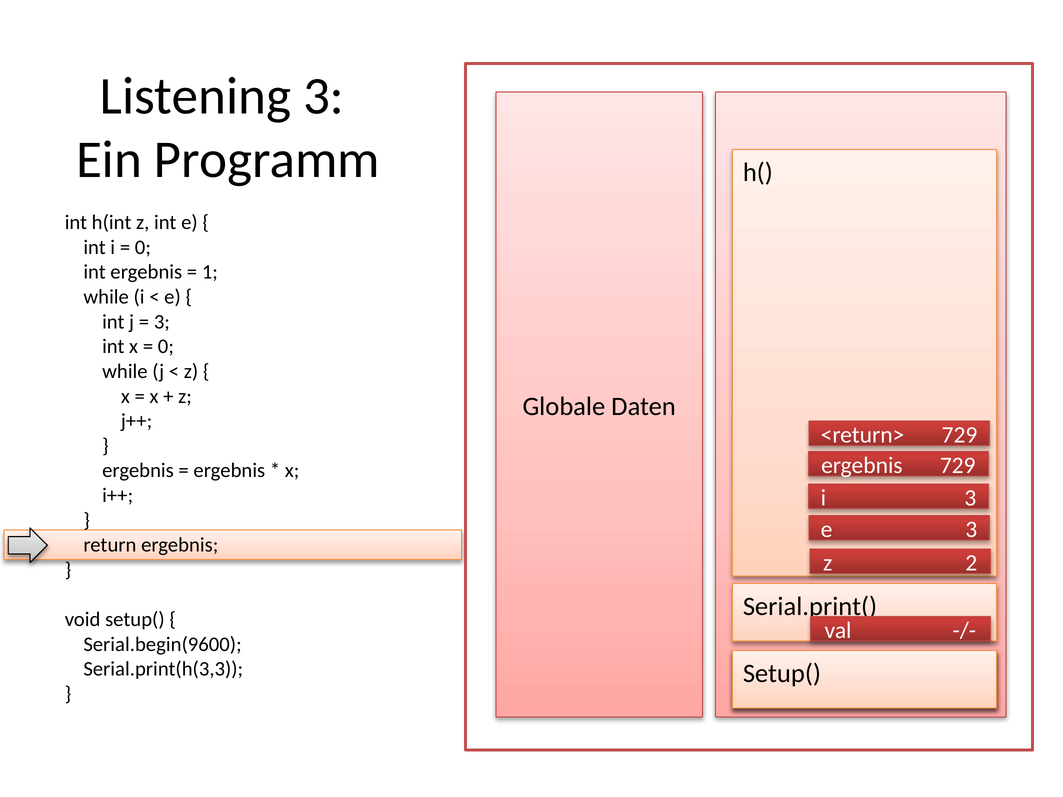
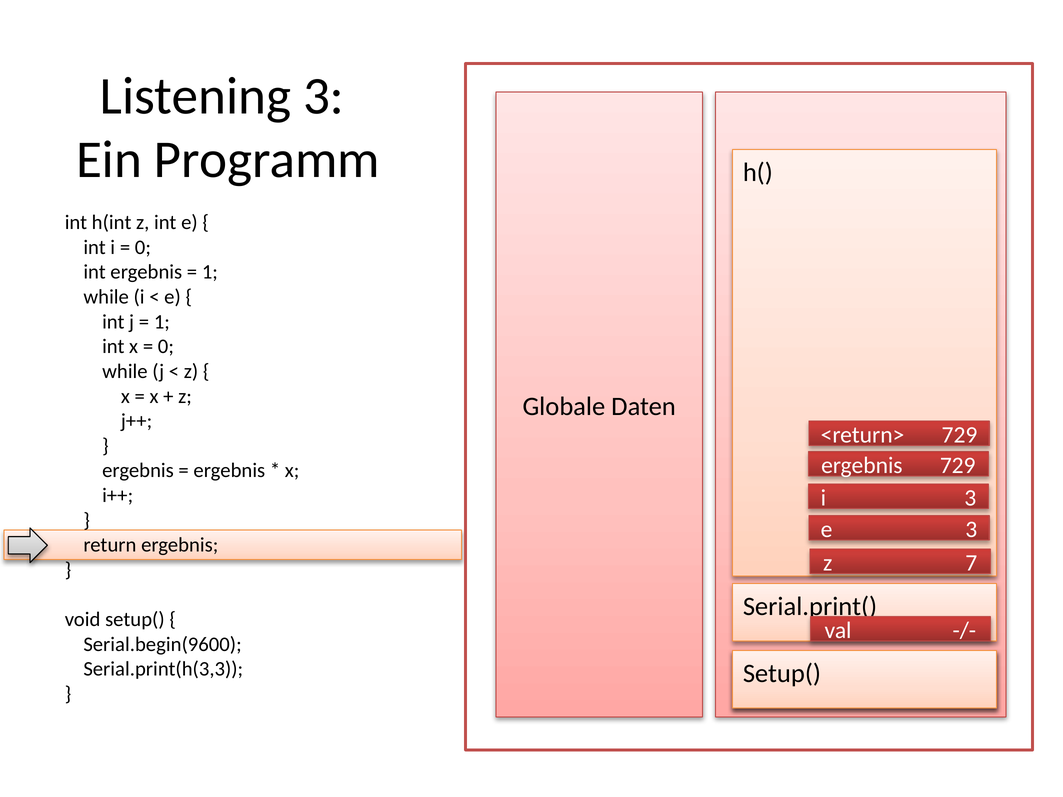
3 at (162, 322): 3 -> 1
2: 2 -> 7
